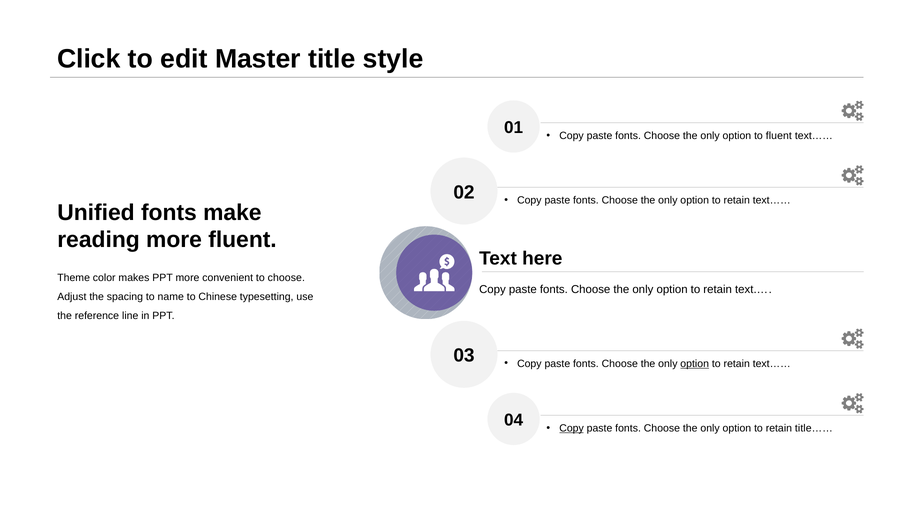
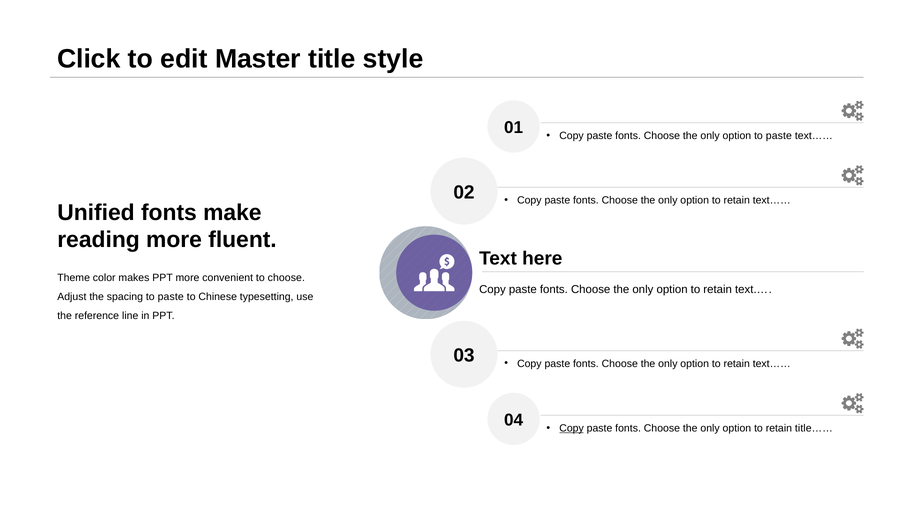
option to fluent: fluent -> paste
spacing to name: name -> paste
option at (695, 364) underline: present -> none
